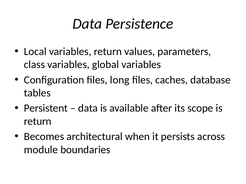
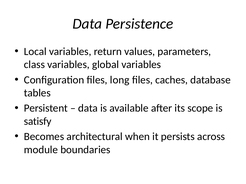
return at (38, 122): return -> satisfy
